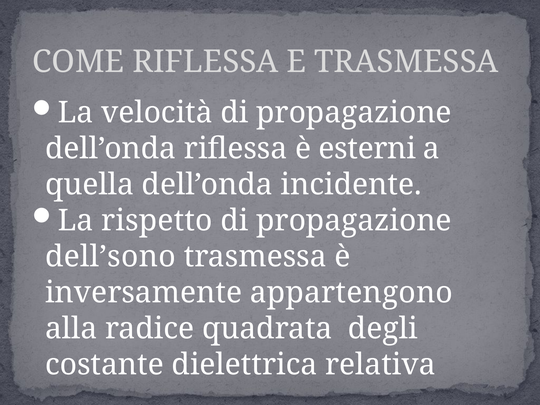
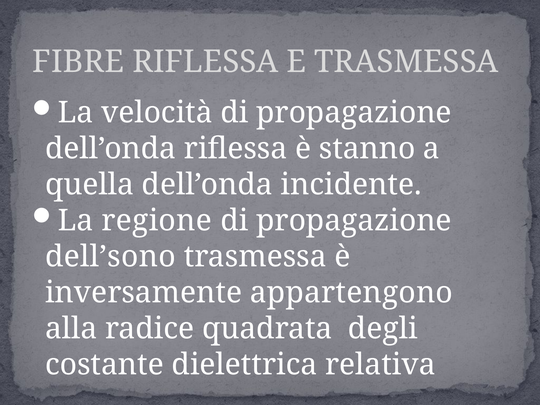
COME: COME -> FIBRE
esterni: esterni -> stanno
rispetto: rispetto -> regione
